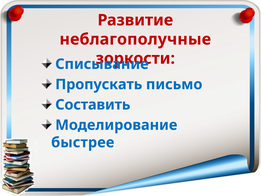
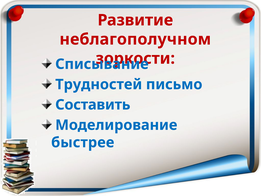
неблагополучные: неблагополучные -> неблагополучном
Пропускать: Пропускать -> Трудностей
